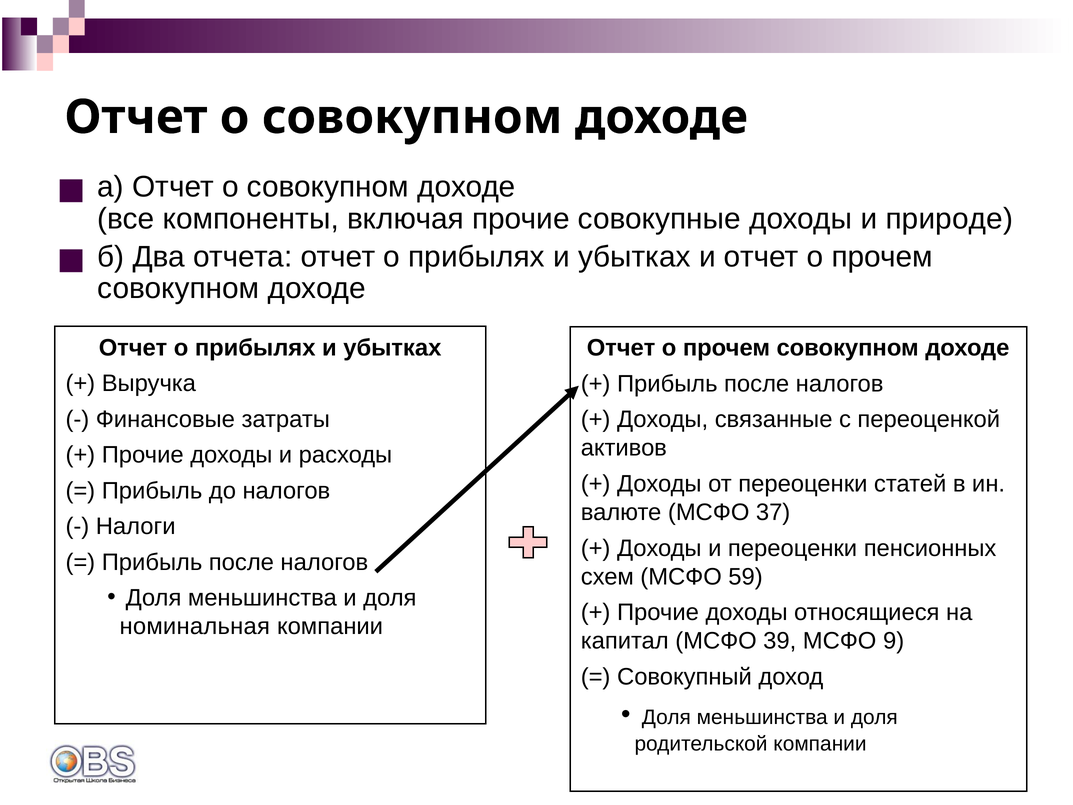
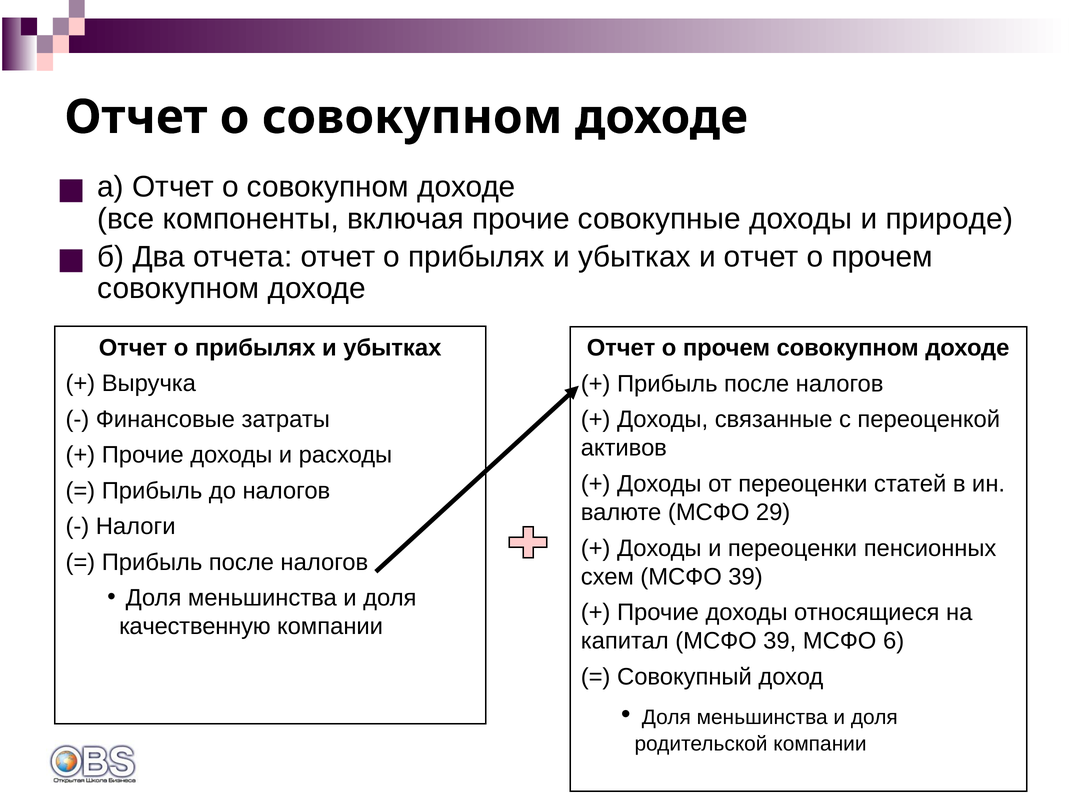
37: 37 -> 29
схем МСФО 59: 59 -> 39
номинальная: номинальная -> качественную
9: 9 -> 6
